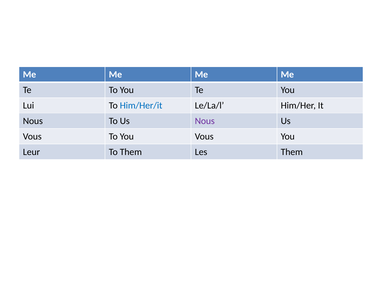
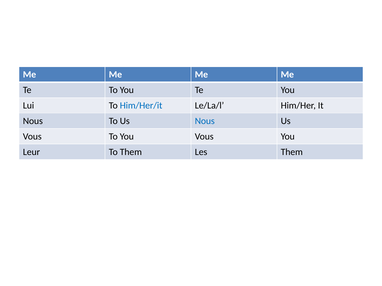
Nous at (205, 121) colour: purple -> blue
